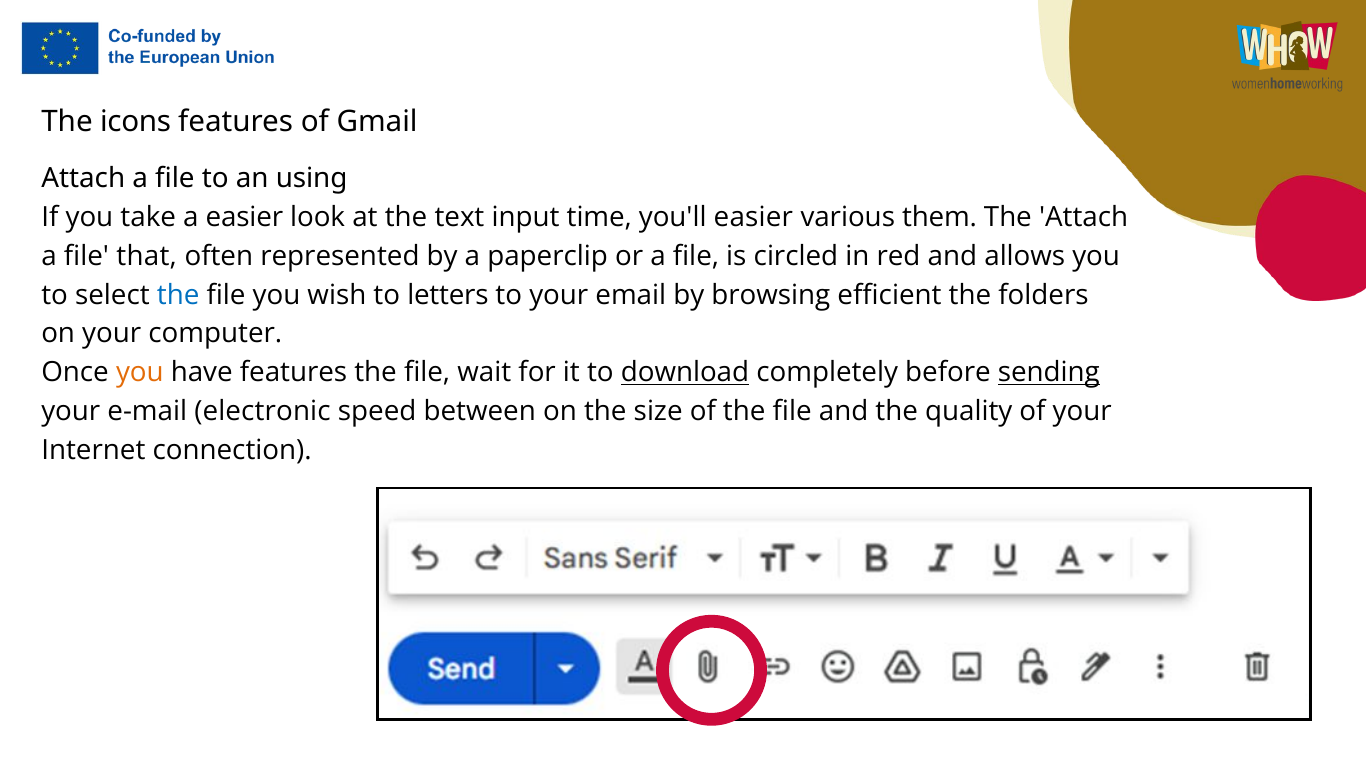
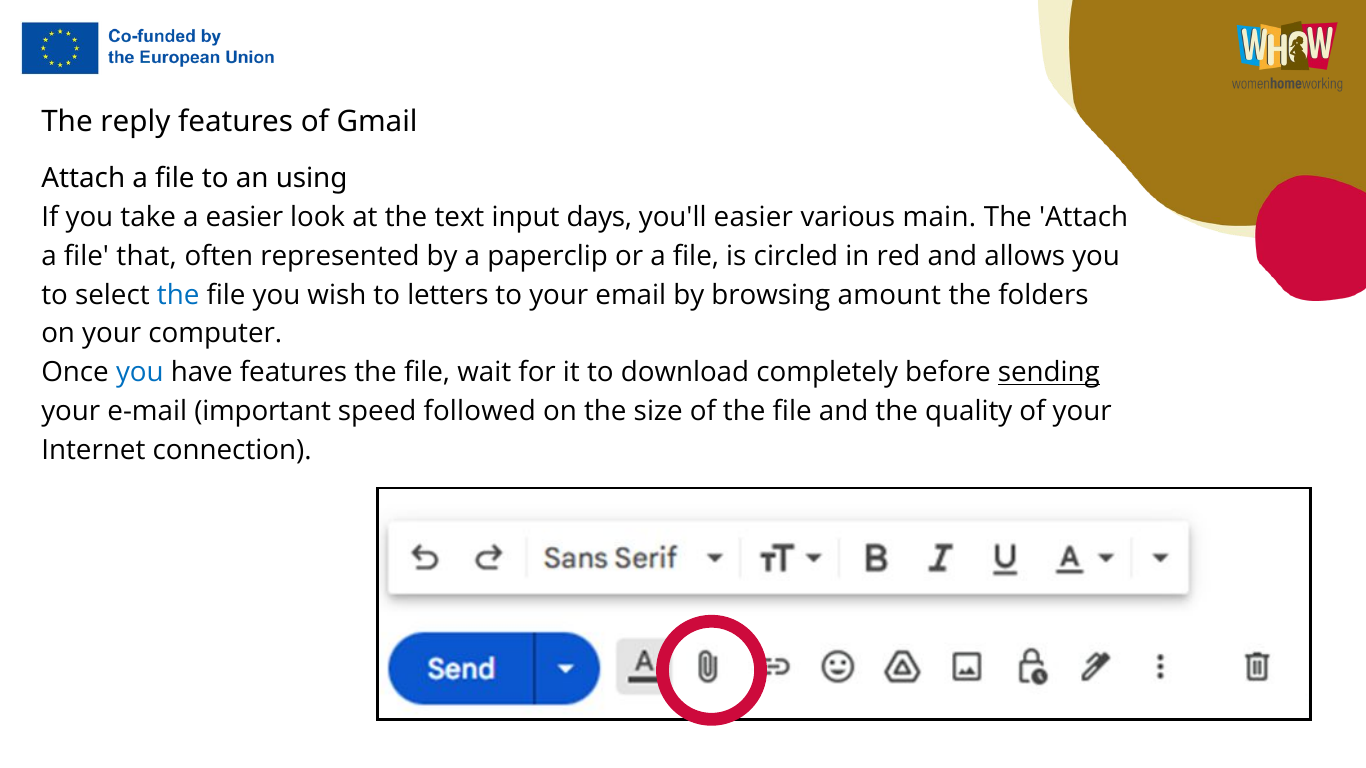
icons: icons -> reply
time: time -> days
them: them -> main
efficient: efficient -> amount
you at (140, 373) colour: orange -> blue
download underline: present -> none
electronic: electronic -> important
between: between -> followed
